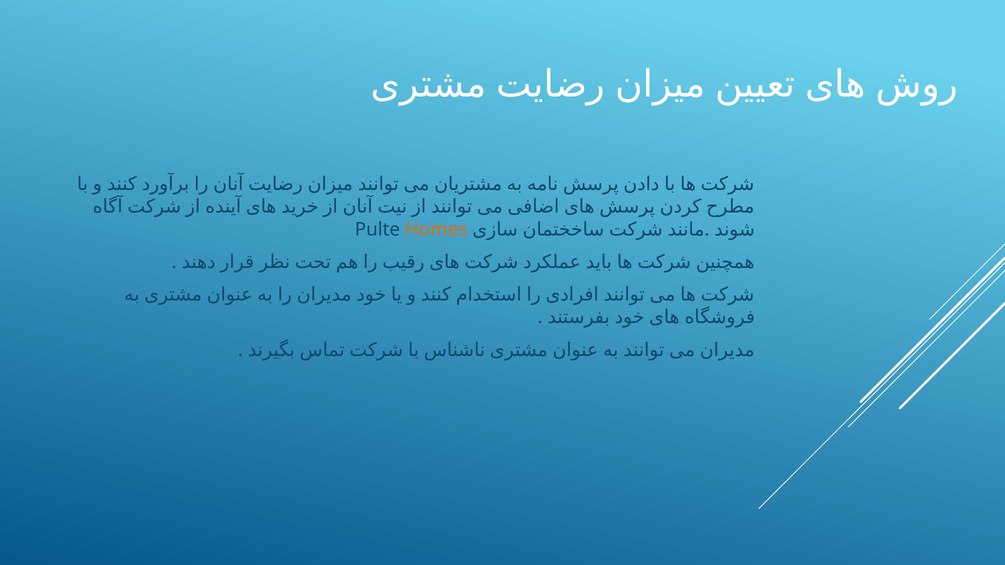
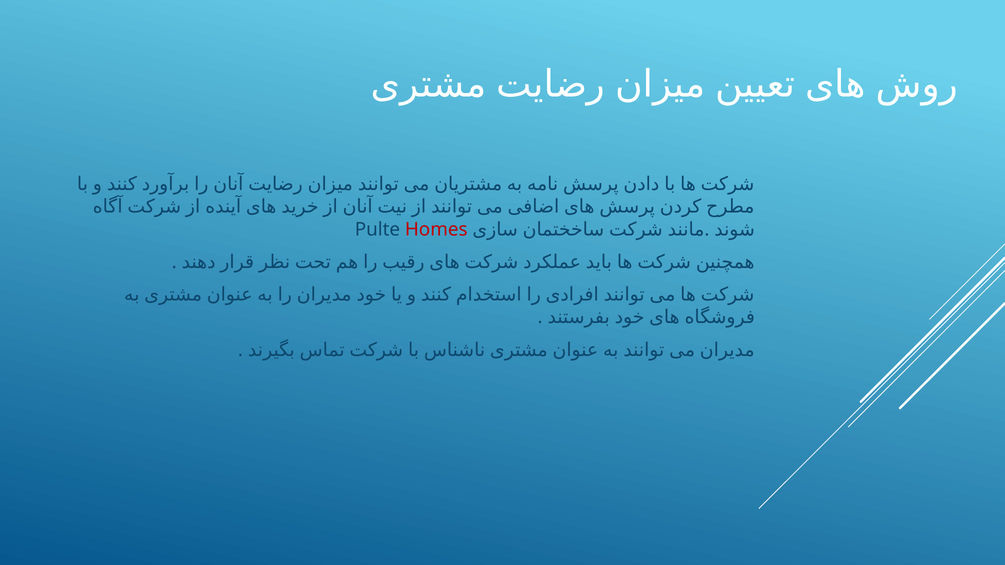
Homes colour: orange -> red
